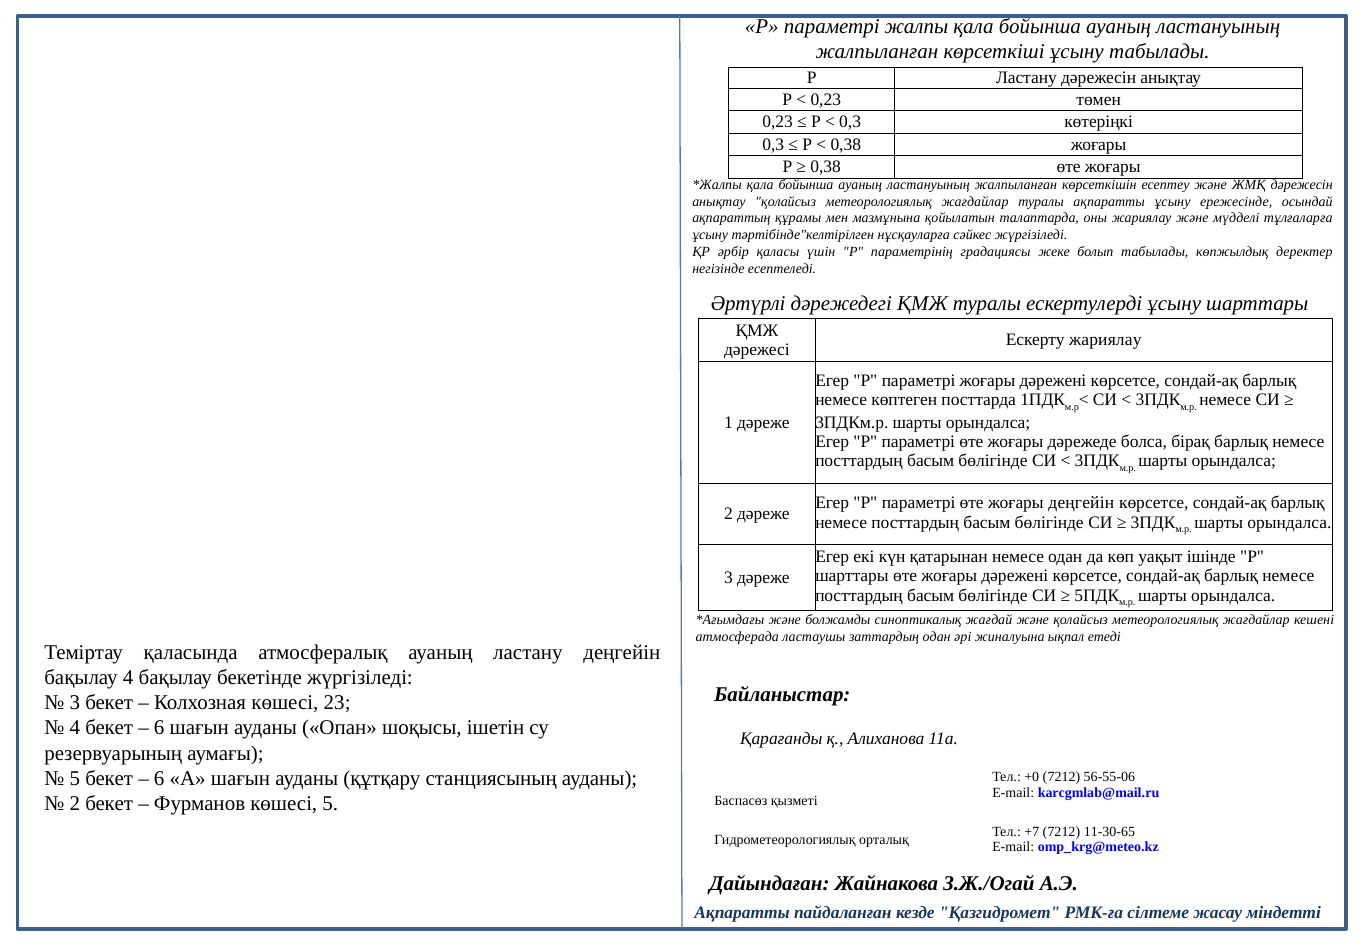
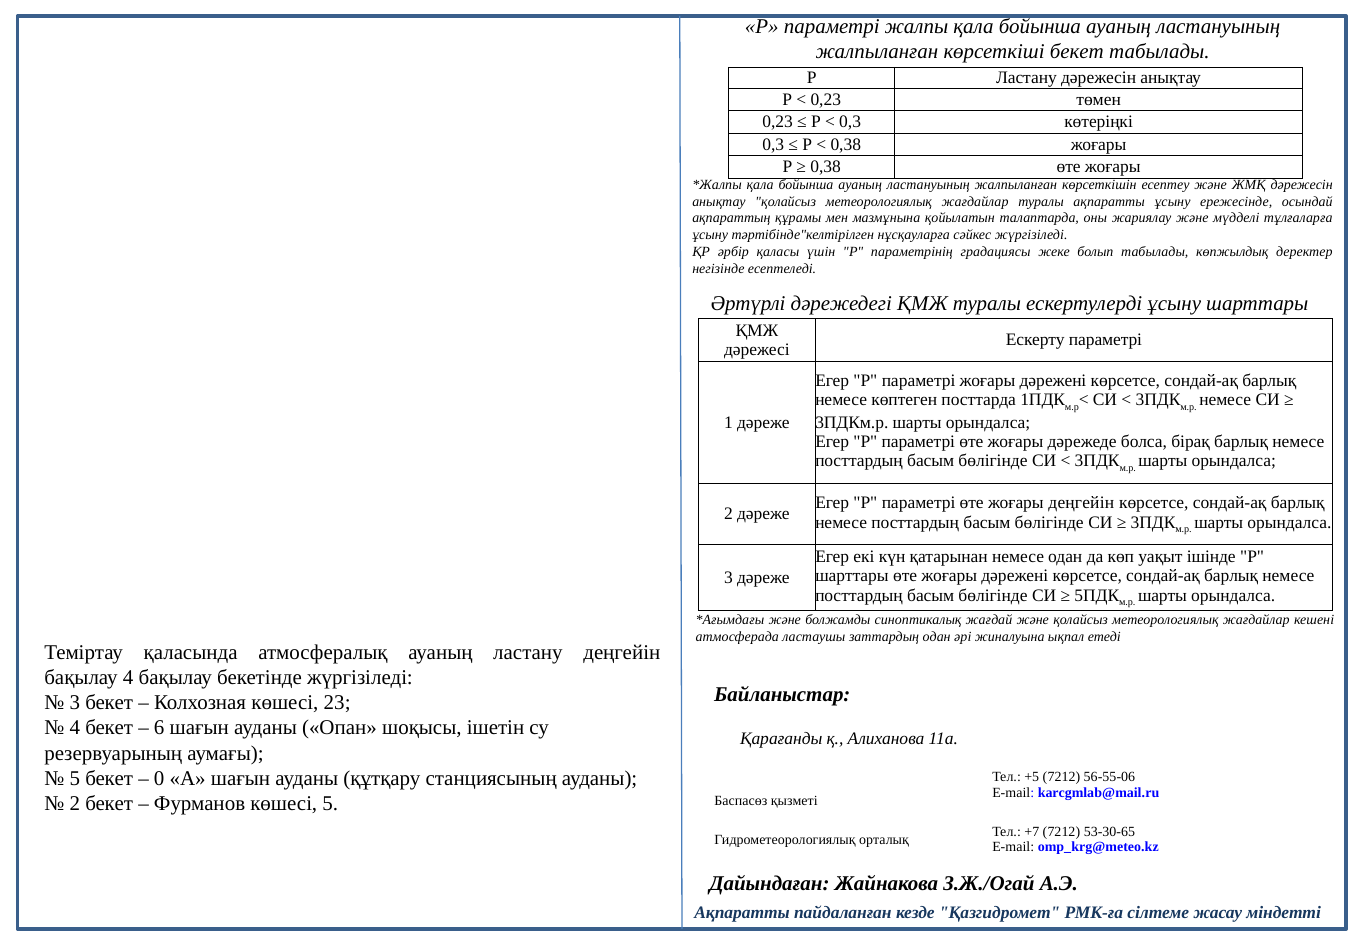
көрсеткіші ұсыну: ұсыну -> бекет
Ескерту жариялау: жариялау -> параметрі
6 at (159, 778): 6 -> 0
+0: +0 -> +5
11-30-65: 11-30-65 -> 53-30-65
